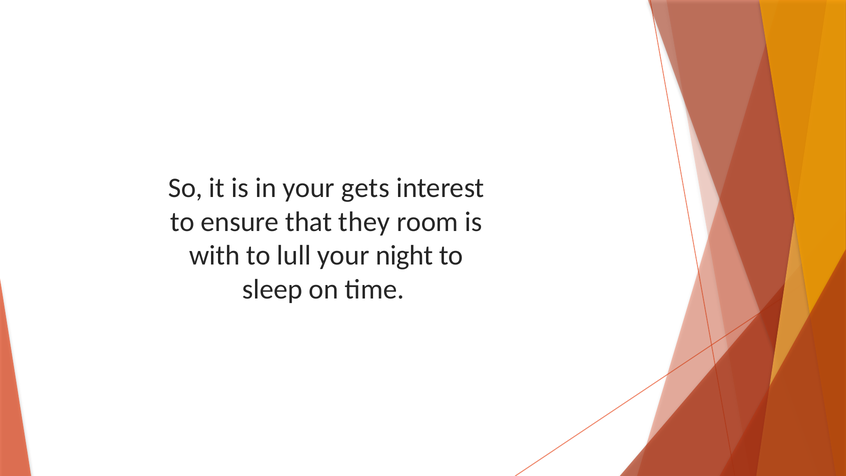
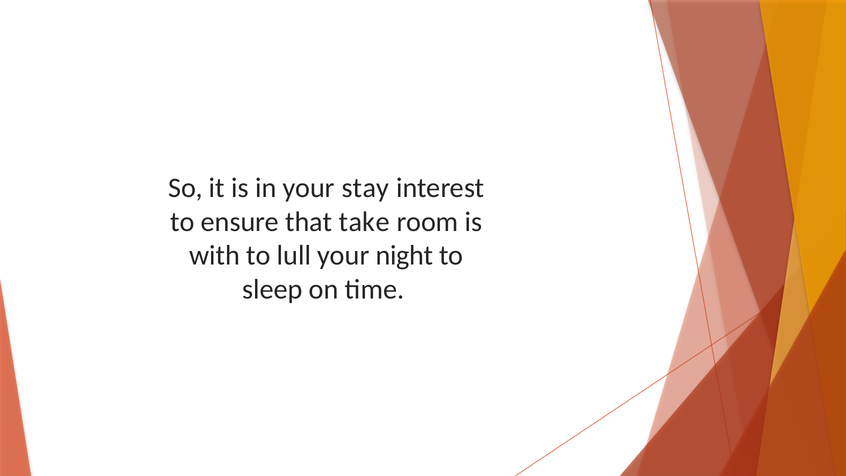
gets: gets -> stay
they: they -> take
